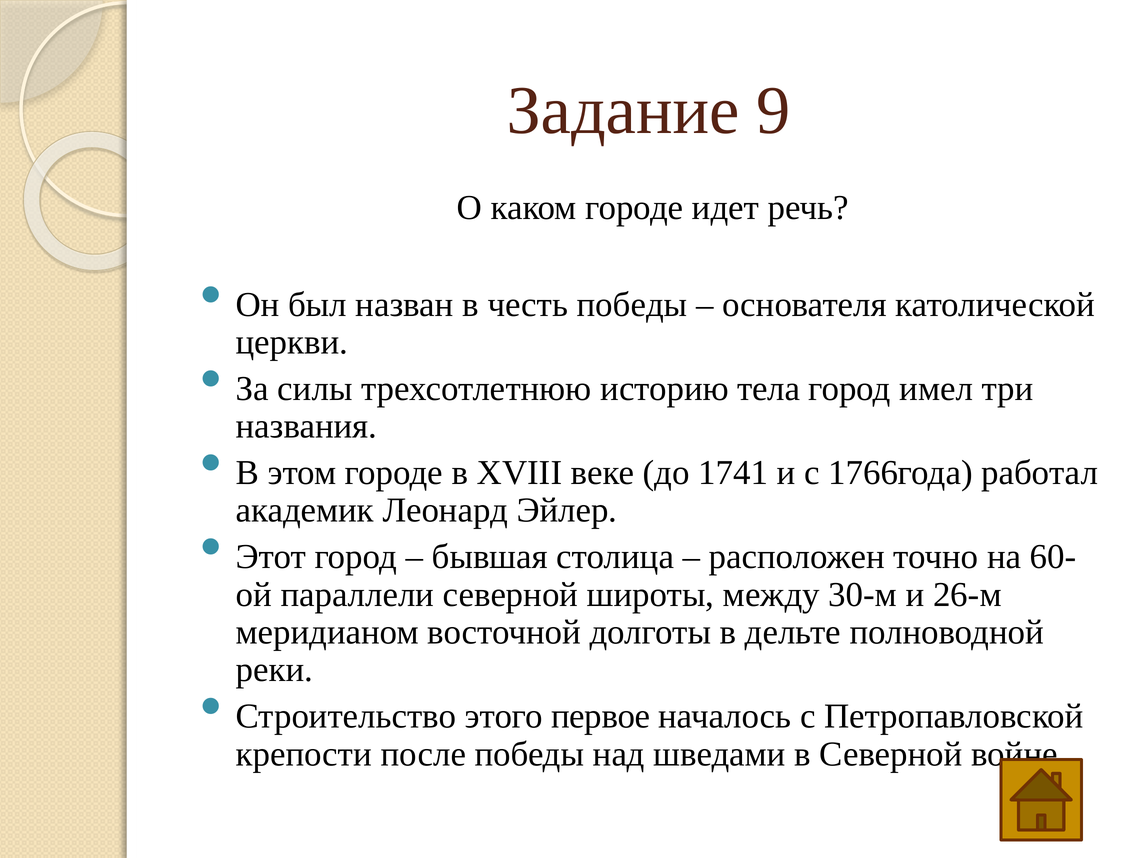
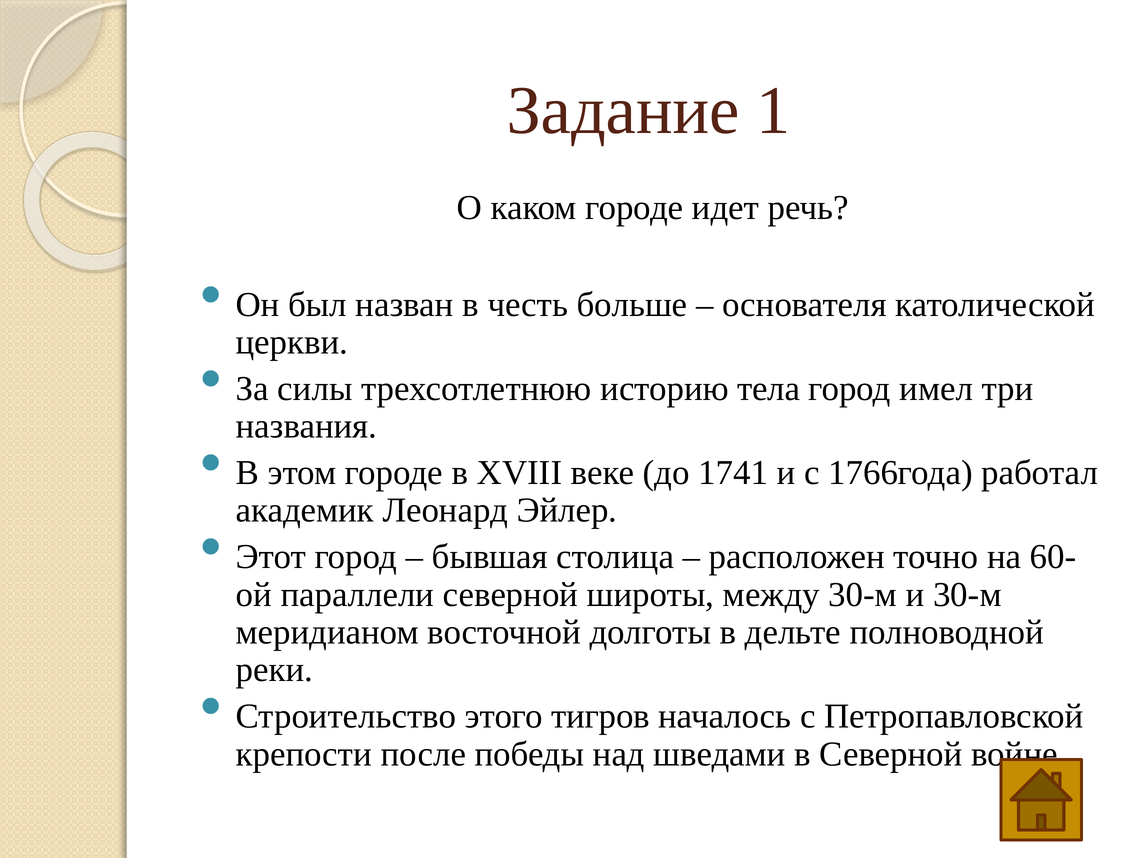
9: 9 -> 1
честь победы: победы -> больше
и 26-м: 26-м -> 30-м
первое: первое -> тигров
